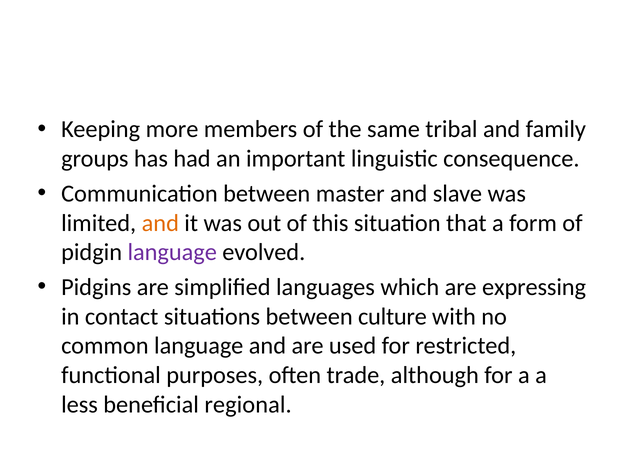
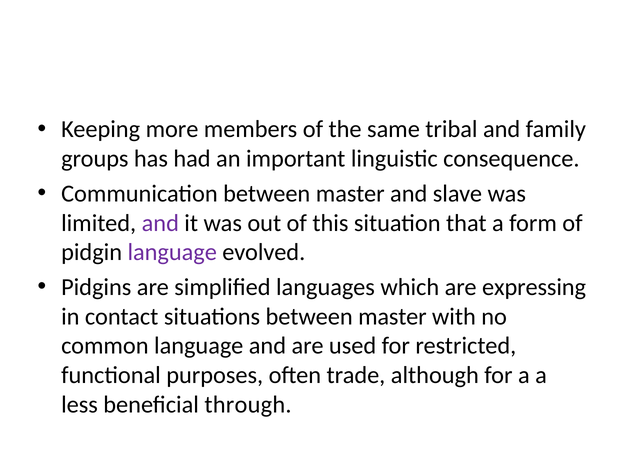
and at (160, 223) colour: orange -> purple
situations between culture: culture -> master
regional: regional -> through
